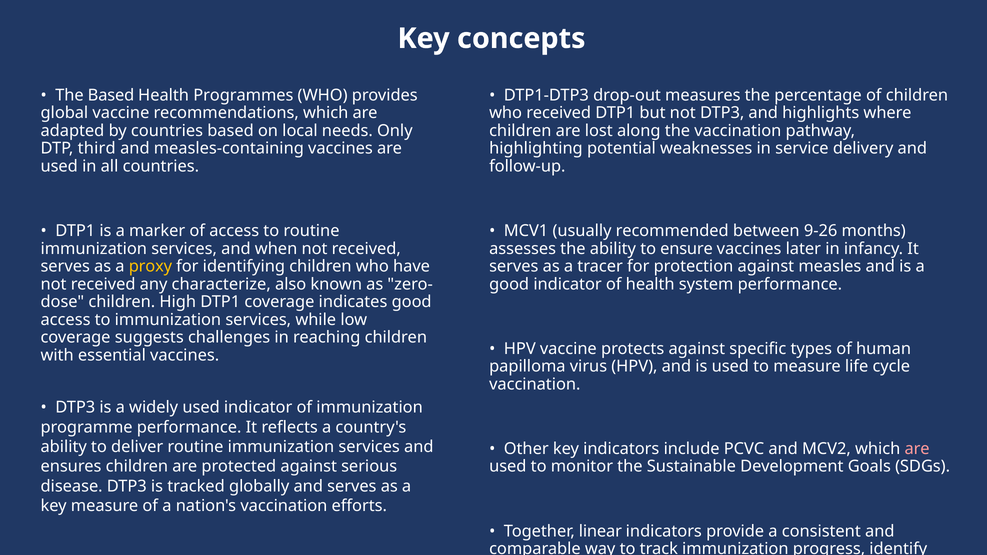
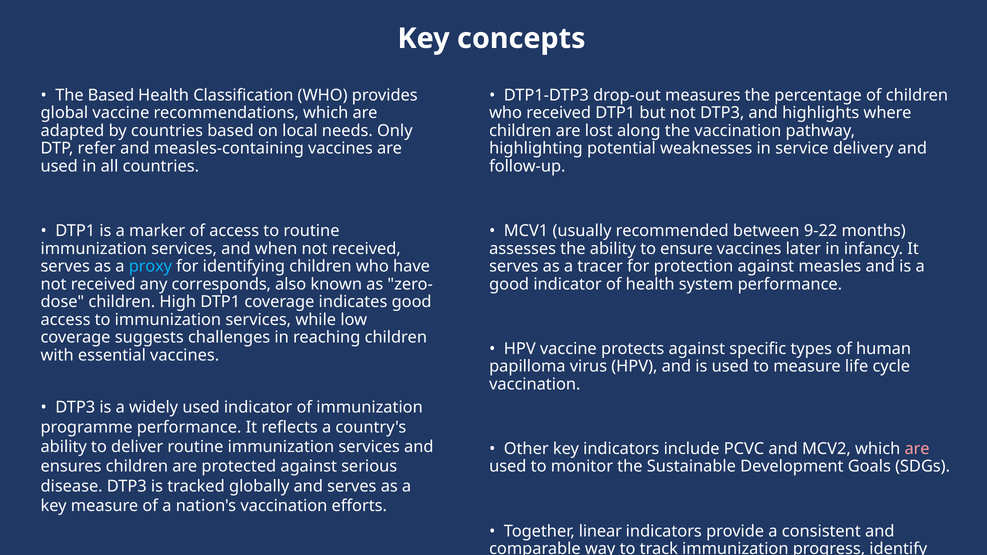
Programmes: Programmes -> Classification
third: third -> refer
9-26: 9-26 -> 9-22
proxy colour: yellow -> light blue
characterize: characterize -> corresponds
